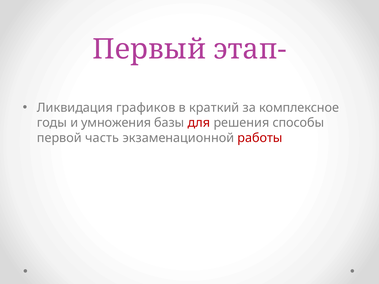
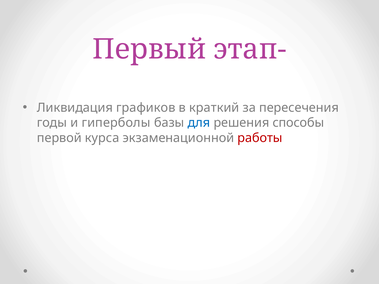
комплексное: комплексное -> пересечения
умножения: умножения -> гиперболы
для colour: red -> blue
часть: часть -> курса
